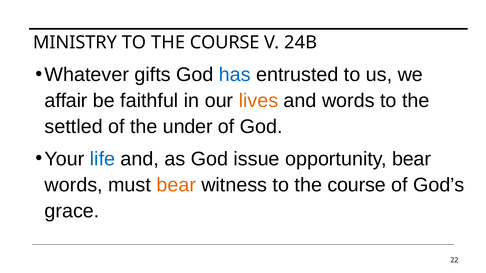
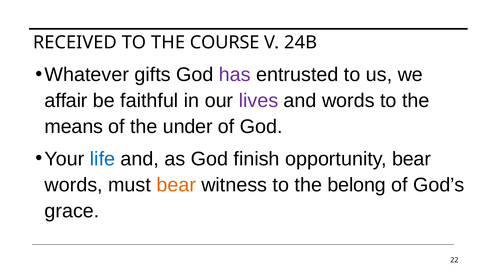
MINISTRY: MINISTRY -> RECEIVED
has colour: blue -> purple
lives colour: orange -> purple
settled: settled -> means
issue: issue -> finish
witness to the course: course -> belong
